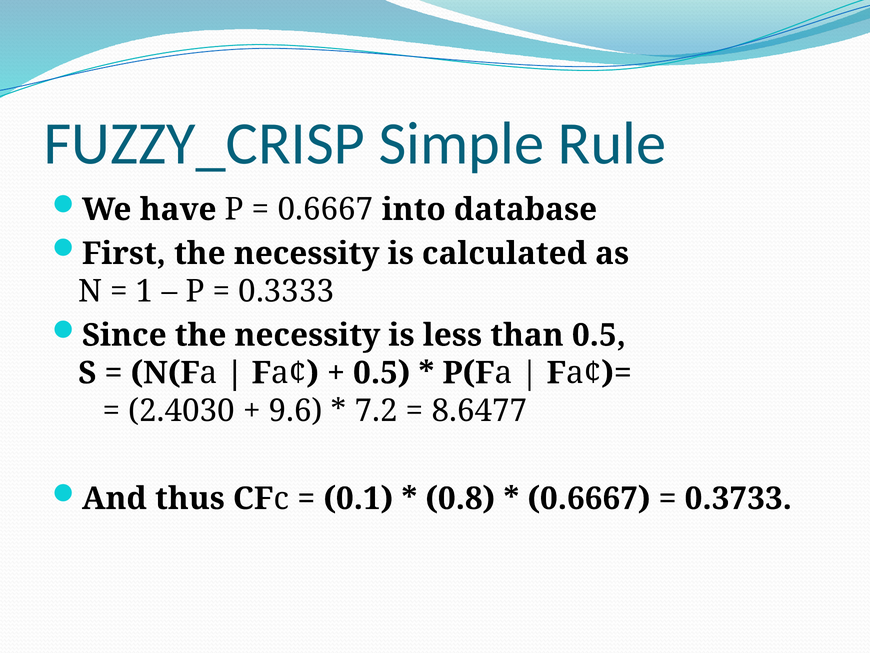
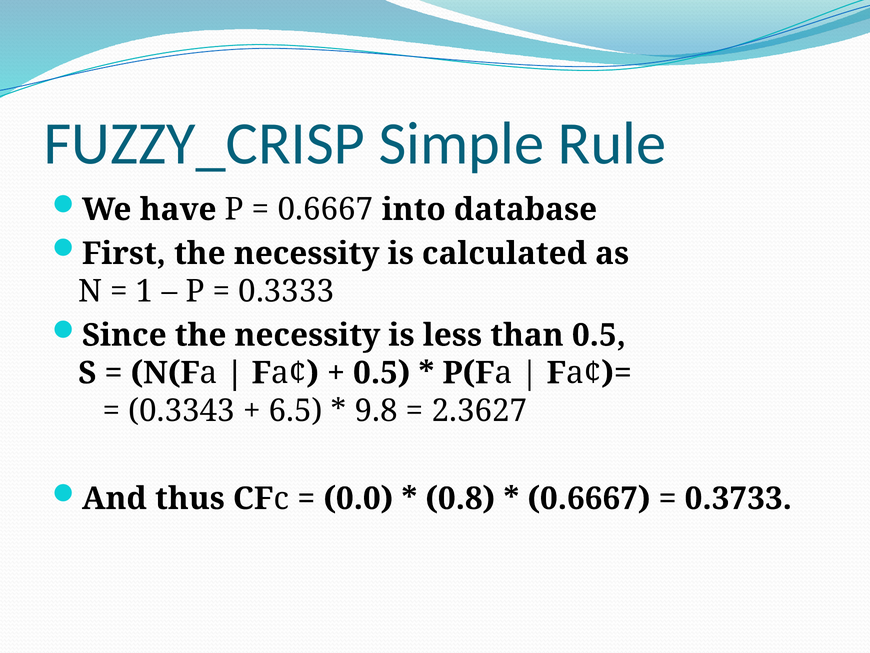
2.4030: 2.4030 -> 0.3343
9.6: 9.6 -> 6.5
7.2: 7.2 -> 9.8
8.6477: 8.6477 -> 2.3627
0.1: 0.1 -> 0.0
